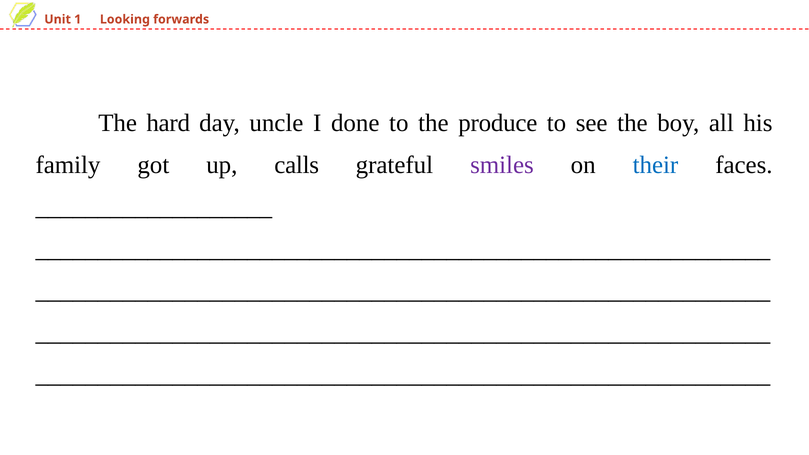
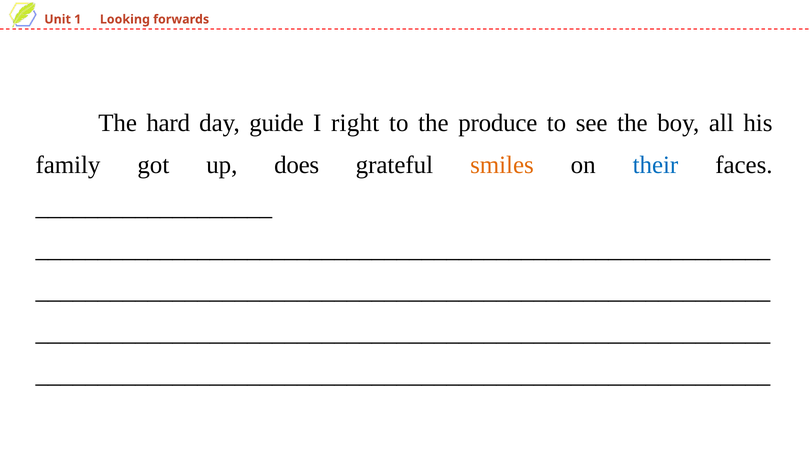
uncle: uncle -> guide
done: done -> right
calls: calls -> does
smiles colour: purple -> orange
